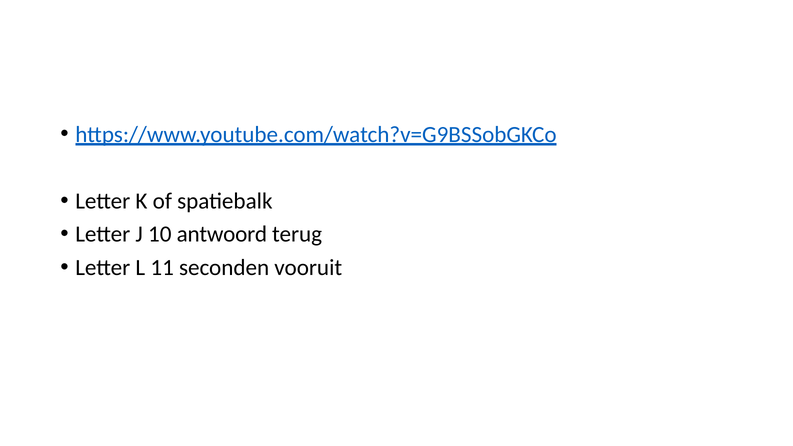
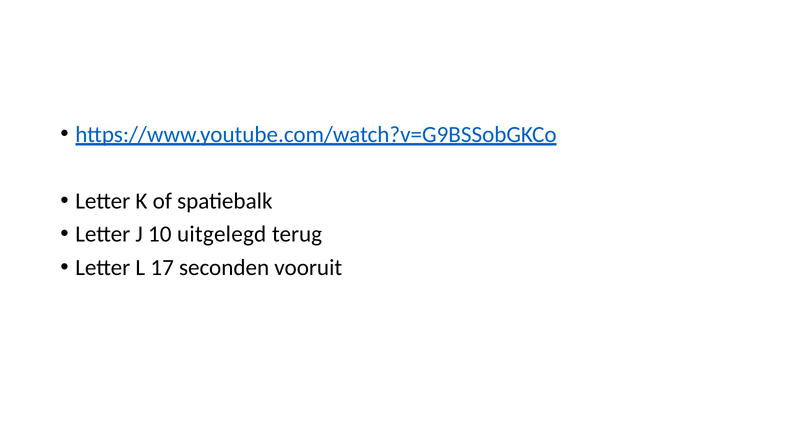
antwoord: antwoord -> uitgelegd
11: 11 -> 17
